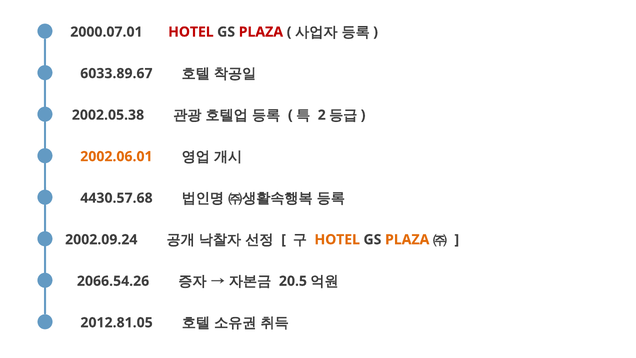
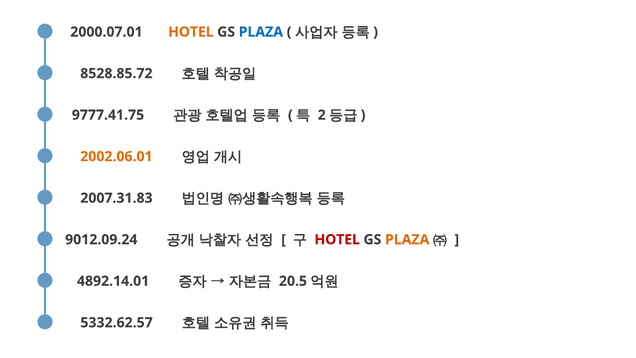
HOTEL at (191, 32) colour: red -> orange
PLAZA at (261, 32) colour: red -> blue
6033.89.67: 6033.89.67 -> 8528.85.72
2002.05.38: 2002.05.38 -> 9777.41.75
4430.57.68: 4430.57.68 -> 2007.31.83
2002.09.24: 2002.09.24 -> 9012.09.24
HOTEL at (337, 239) colour: orange -> red
2066.54.26: 2066.54.26 -> 4892.14.01
2012.81.05: 2012.81.05 -> 5332.62.57
